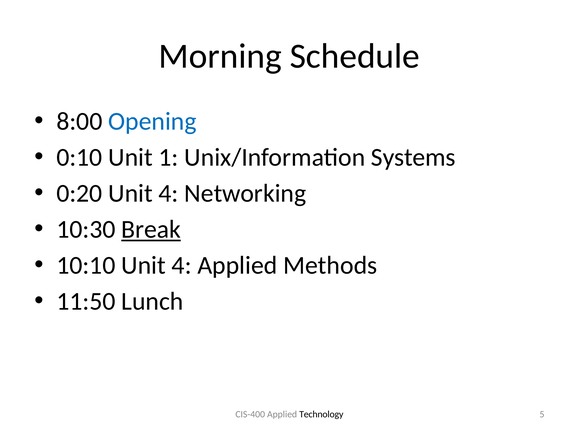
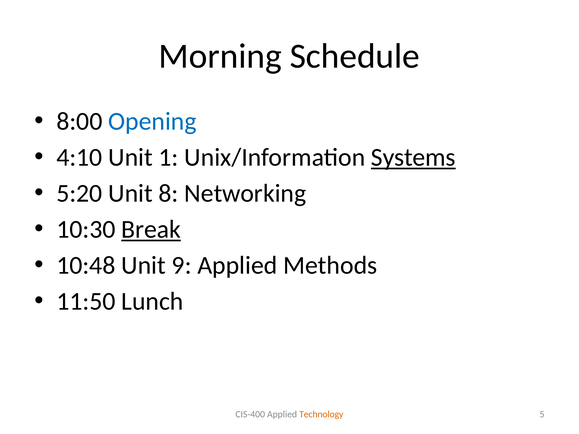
0:10: 0:10 -> 4:10
Systems underline: none -> present
0:20: 0:20 -> 5:20
4 at (169, 193): 4 -> 8
10:10: 10:10 -> 10:48
4 at (182, 266): 4 -> 9
Technology colour: black -> orange
